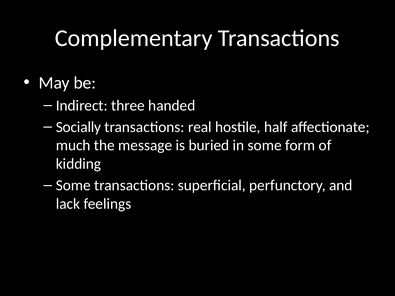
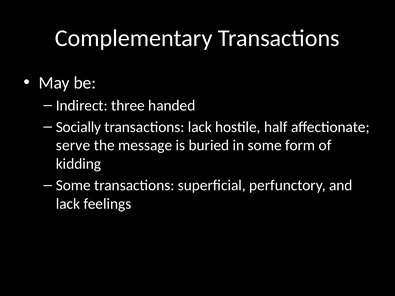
transactions real: real -> lack
much: much -> serve
